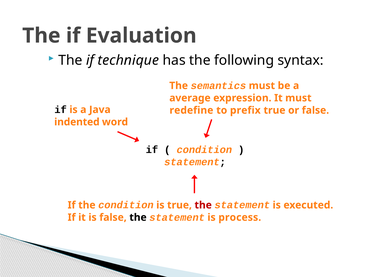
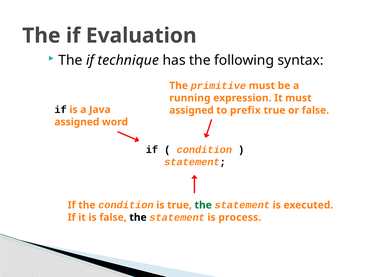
semantics: semantics -> primitive
average: average -> running
redefine at (191, 110): redefine -> assigned
indented at (77, 122): indented -> assigned
the at (203, 205) colour: red -> green
